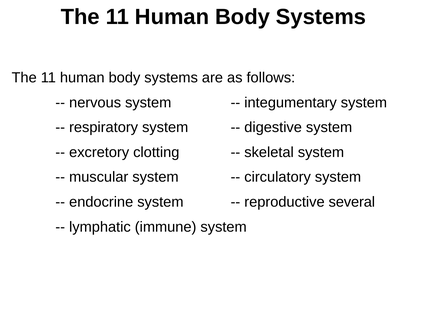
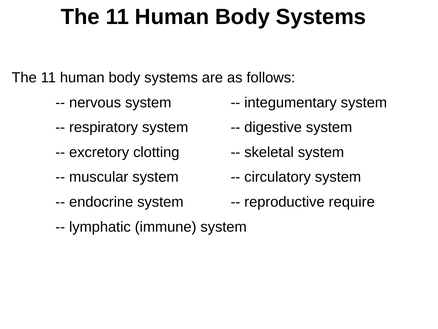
several: several -> require
